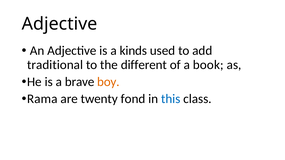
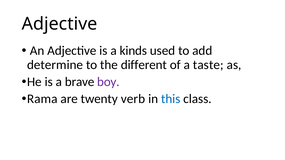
traditional: traditional -> determine
book: book -> taste
boy colour: orange -> purple
fond: fond -> verb
